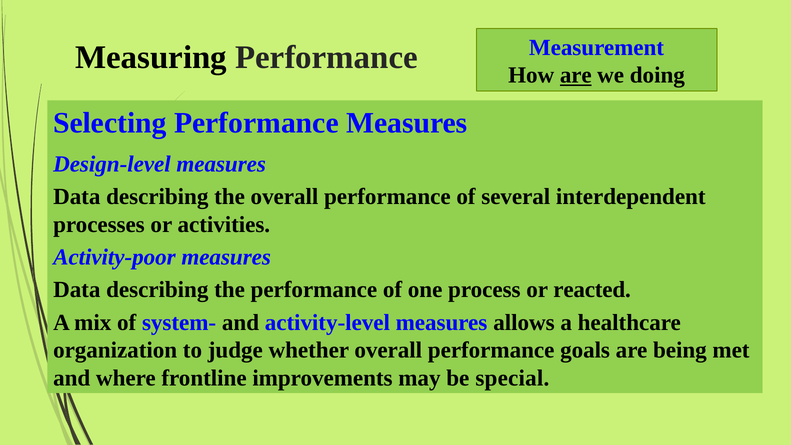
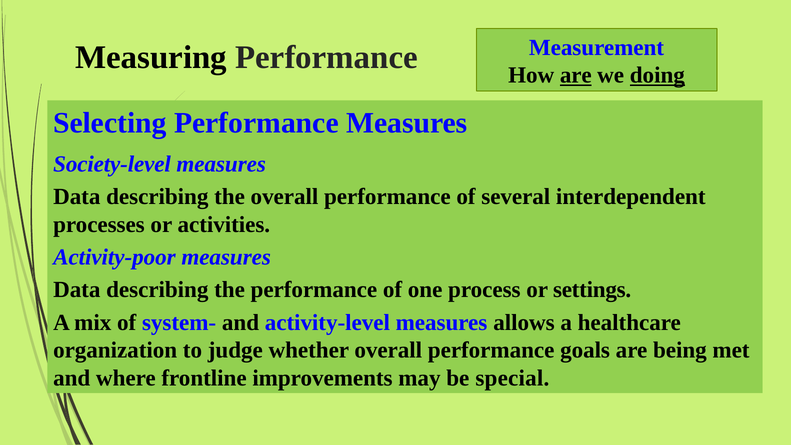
doing underline: none -> present
Design-level: Design-level -> Society-level
reacted: reacted -> settings
